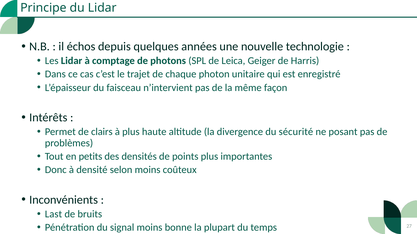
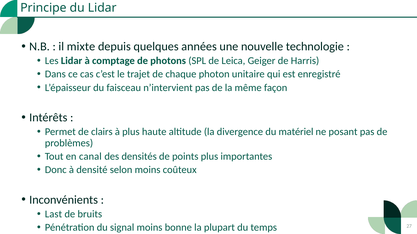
échos: échos -> mixte
sécurité: sécurité -> matériel
petits: petits -> canal
